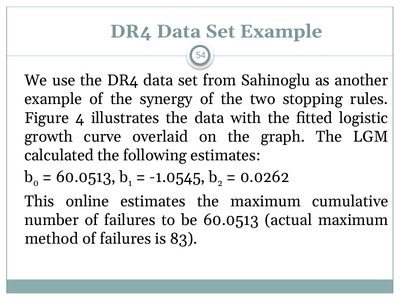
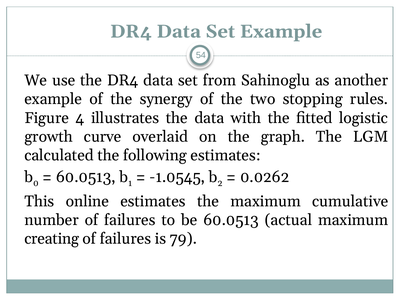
method: method -> creating
83: 83 -> 79
